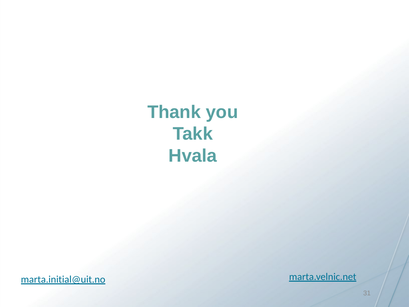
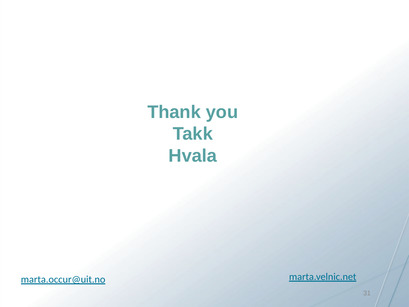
marta.initial@uit.no: marta.initial@uit.no -> marta.occur@uit.no
